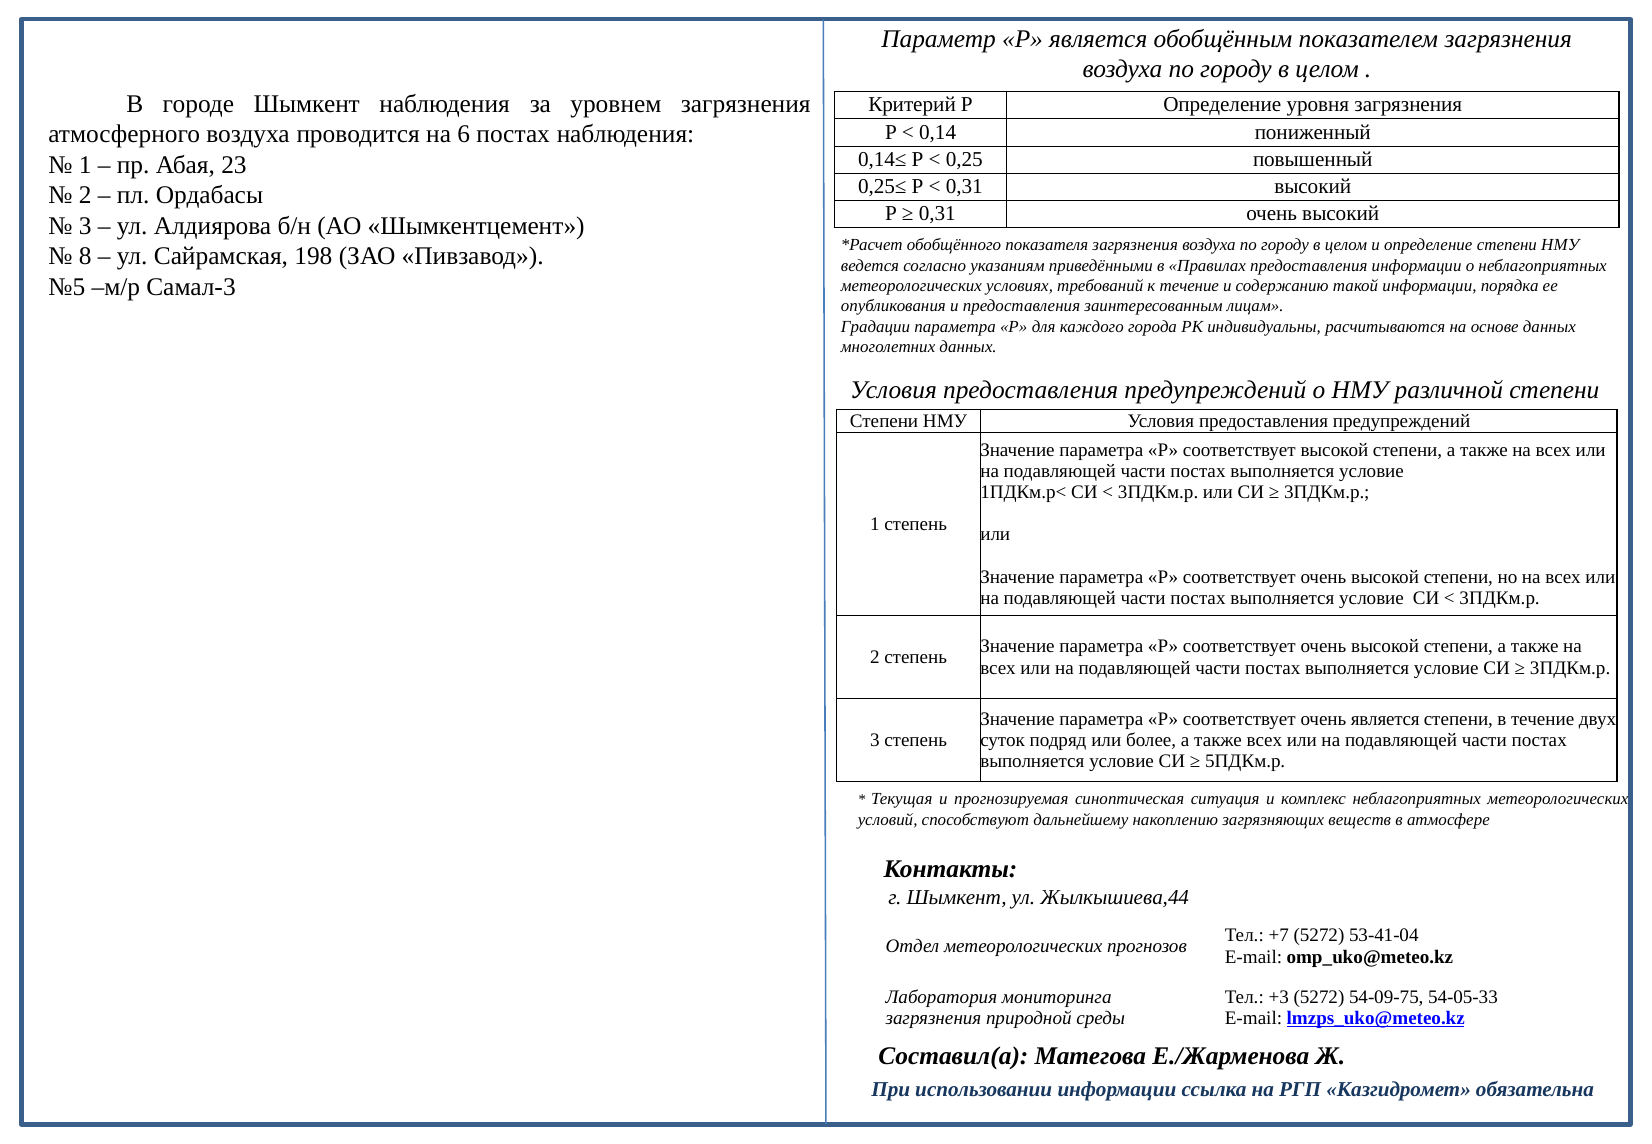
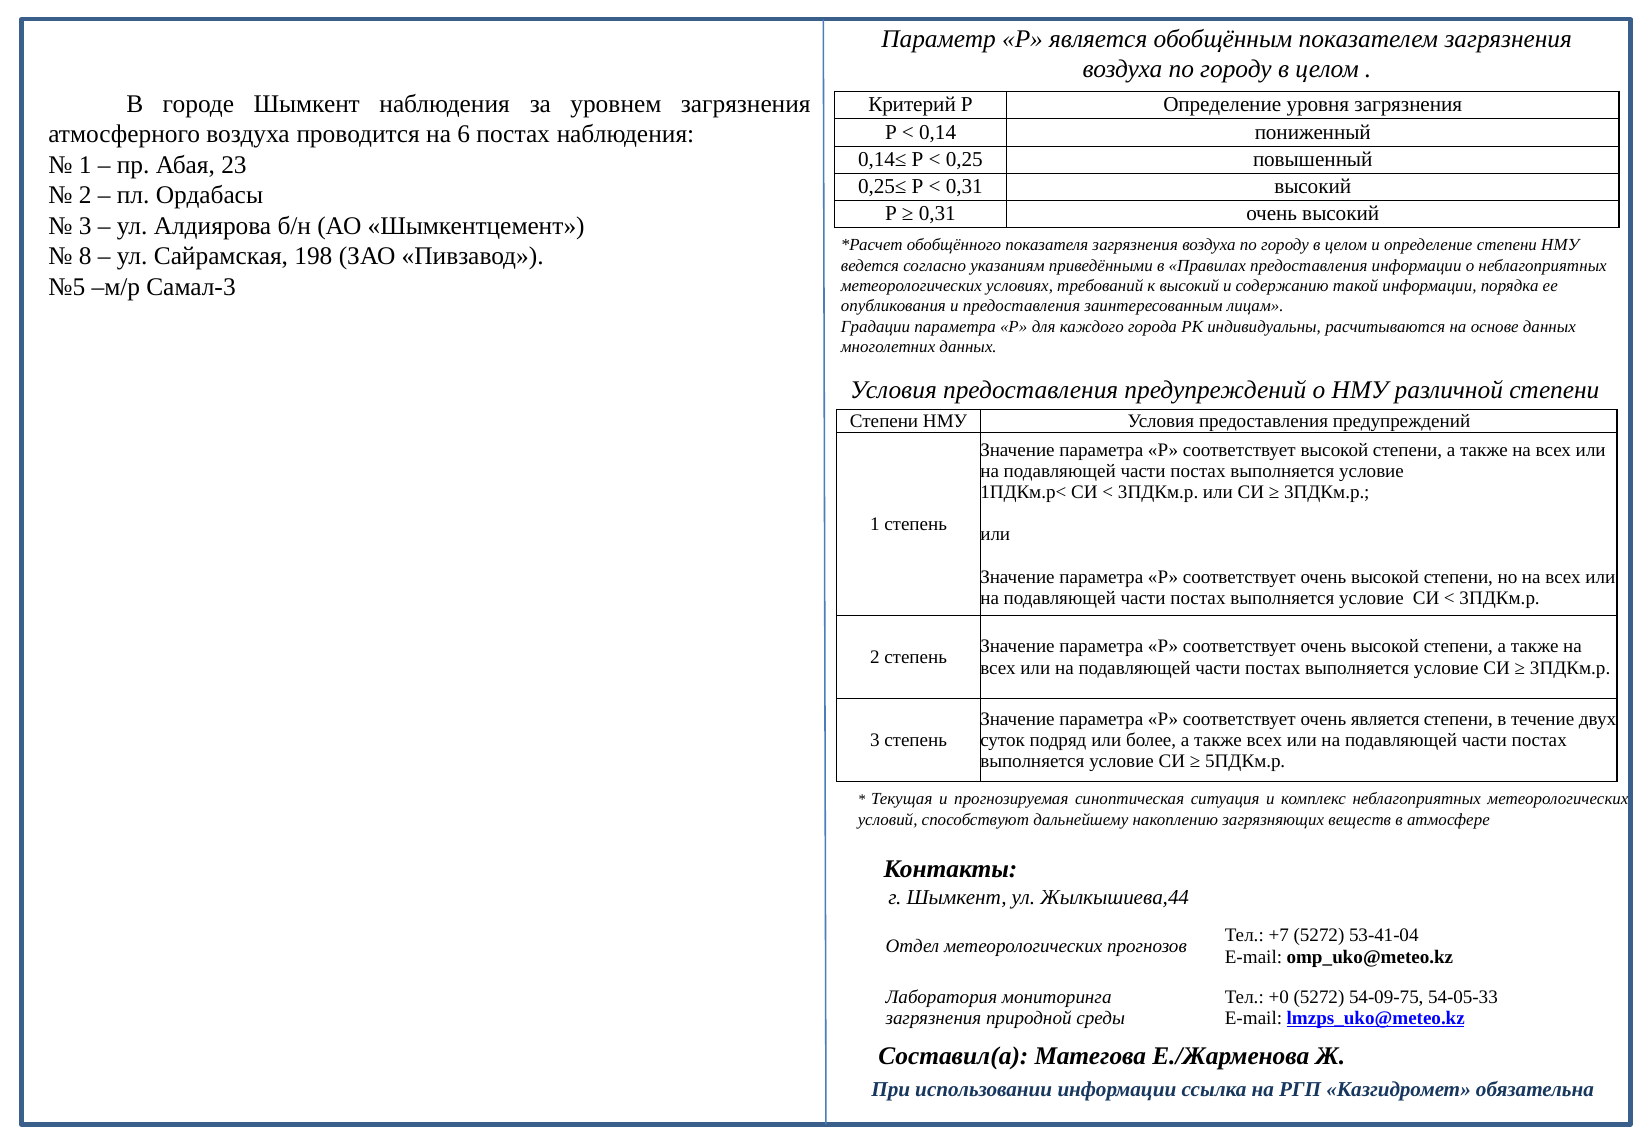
к течение: течение -> высокий
+3: +3 -> +0
